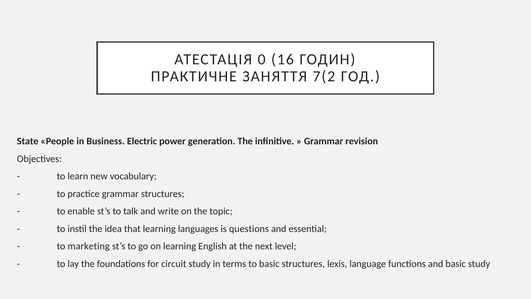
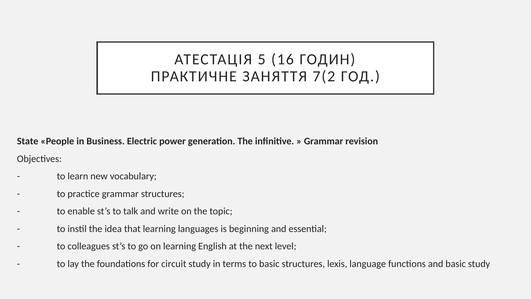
0: 0 -> 5
questions: questions -> beginning
marketing: marketing -> colleagues
